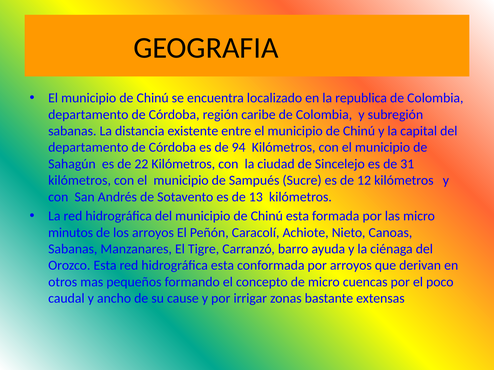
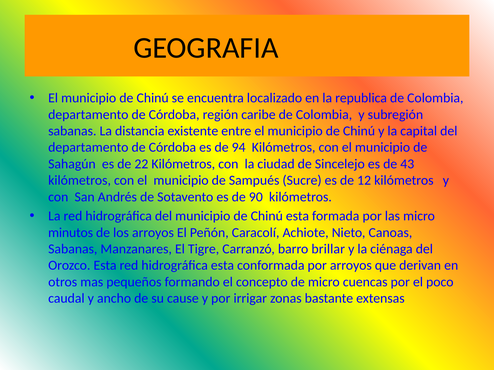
31: 31 -> 43
13: 13 -> 90
ayuda: ayuda -> brillar
